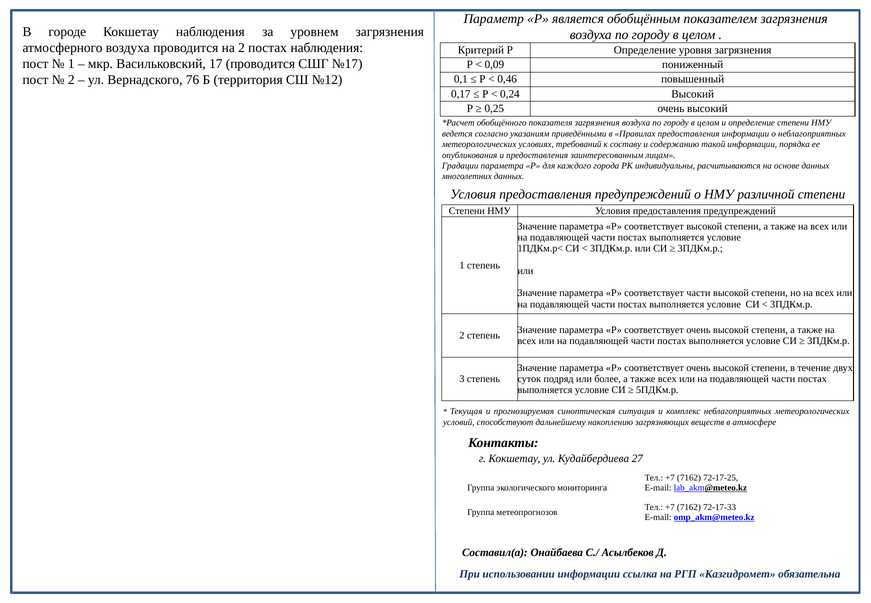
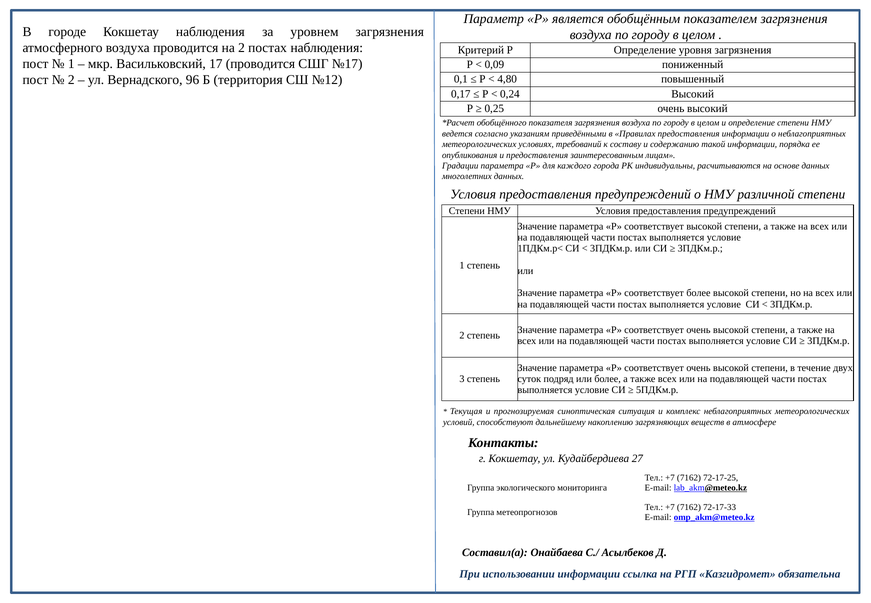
76: 76 -> 96
0,46: 0,46 -> 4,80
соответствует части: части -> более
